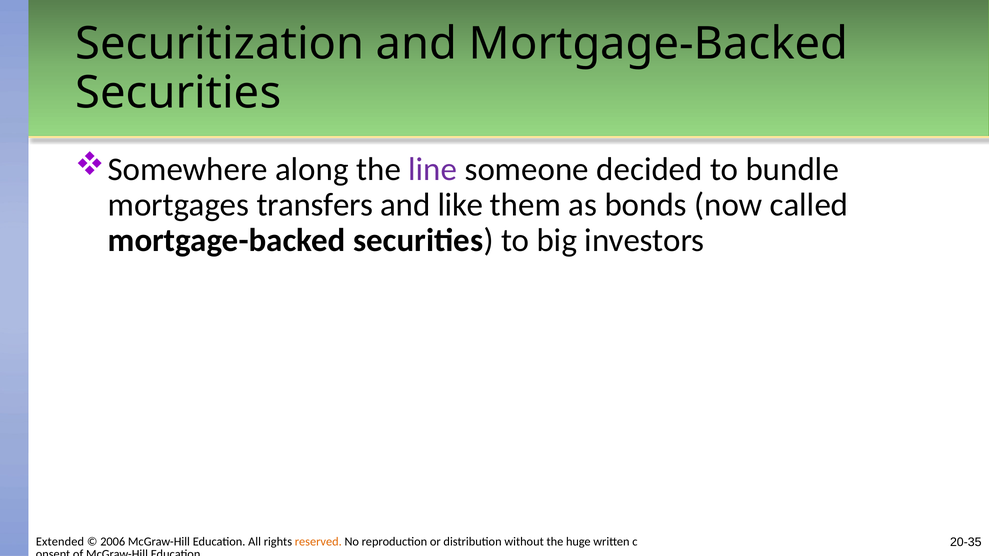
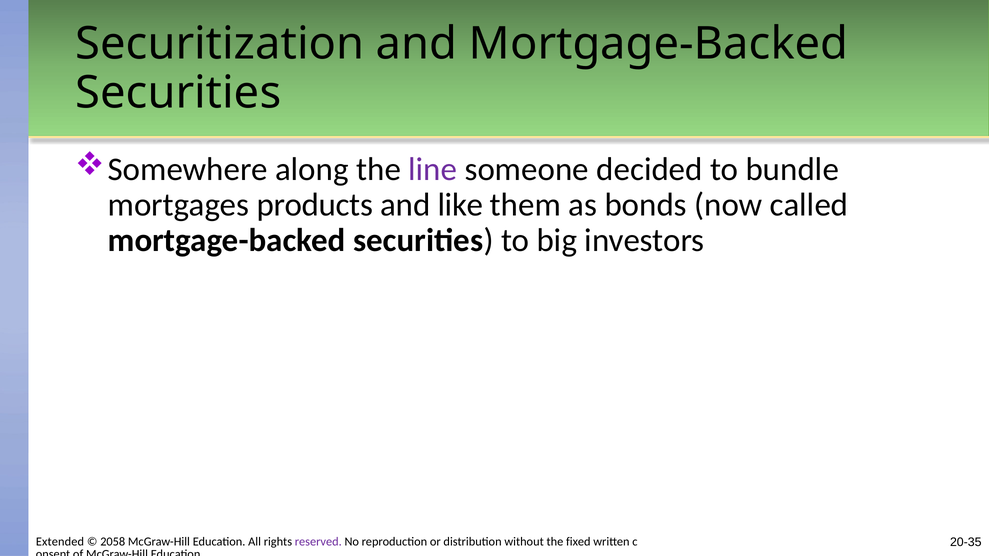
transfers: transfers -> products
2006: 2006 -> 2058
reserved colour: orange -> purple
huge: huge -> fixed
